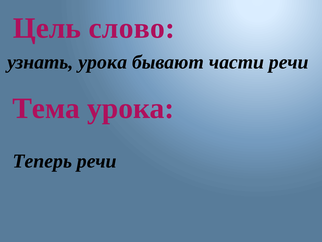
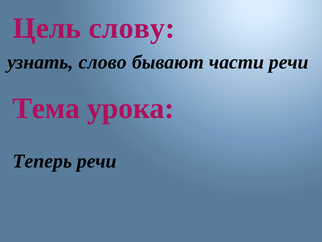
слово: слово -> слову
узнать урока: урока -> слово
